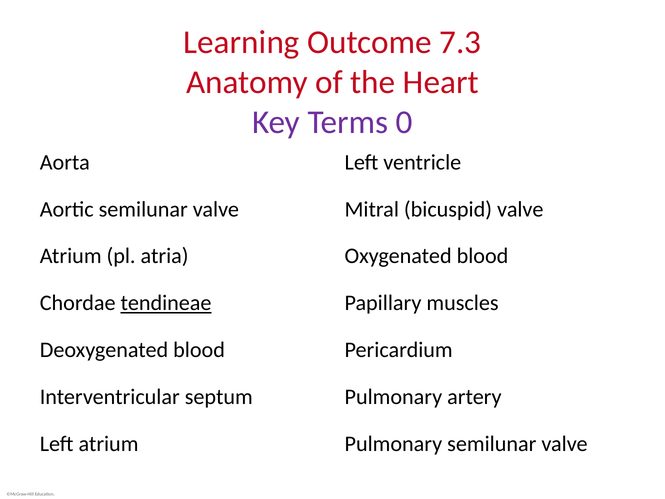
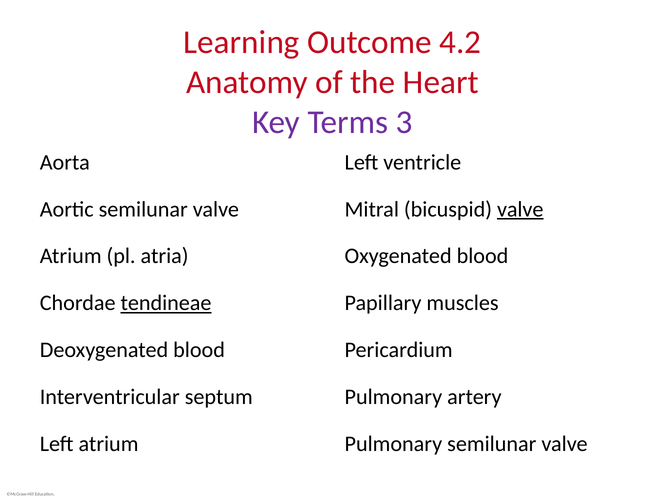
7.3: 7.3 -> 4.2
0: 0 -> 3
valve at (520, 209) underline: none -> present
